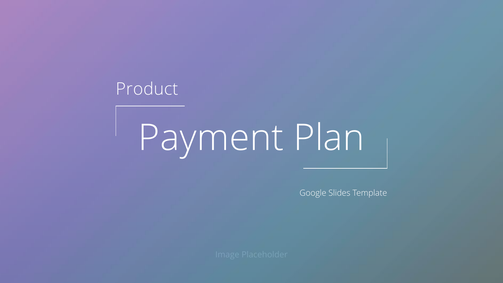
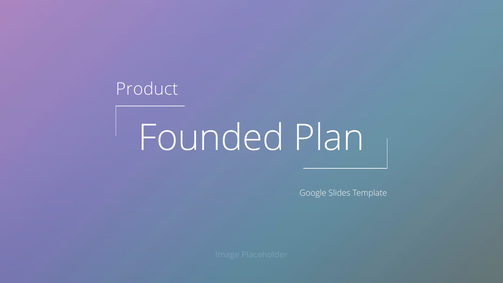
Payment: Payment -> Founded
